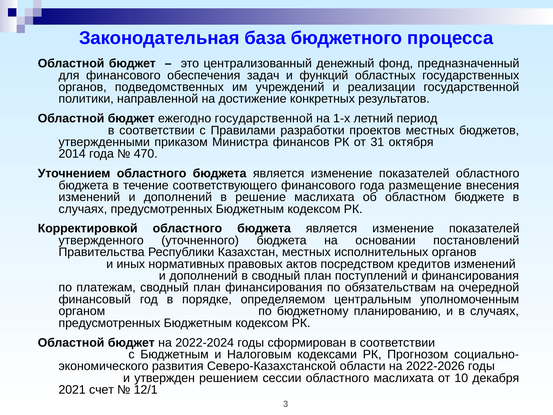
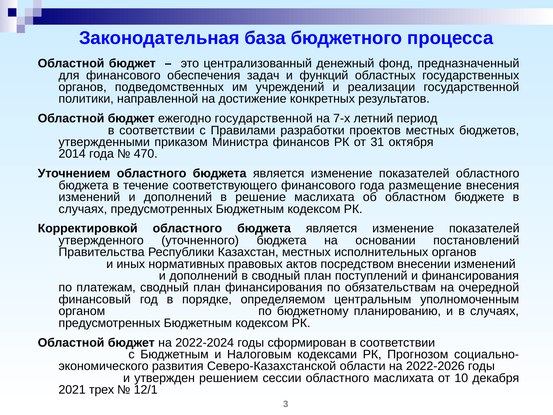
1-х: 1-х -> 7-х
кредитов: кредитов -> внесении
счет: счет -> трех
